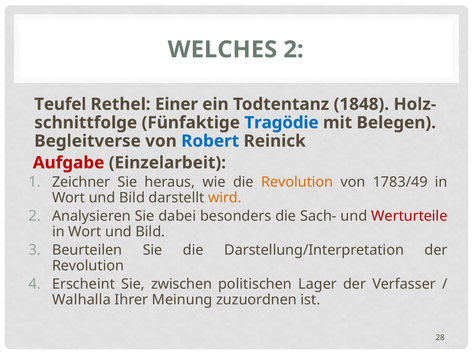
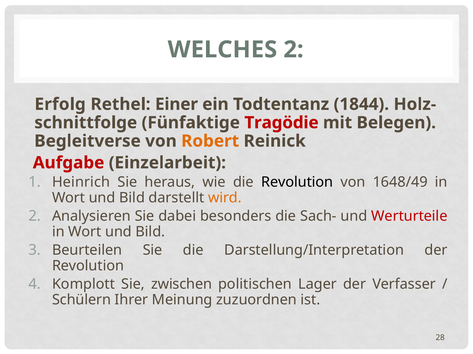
Teufel: Teufel -> Erfolg
1848: 1848 -> 1844
Tragödie colour: blue -> red
Robert colour: blue -> orange
Zeichner: Zeichner -> Heinrich
Revolution at (297, 183) colour: orange -> black
1783/49: 1783/49 -> 1648/49
Erscheint: Erscheint -> Komplott
Walhalla: Walhalla -> Schülern
